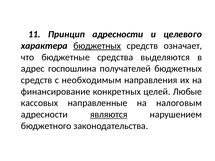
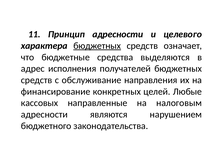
госпошлина: госпошлина -> исполнения
необходимым: необходимым -> обслуживание
являются underline: present -> none
